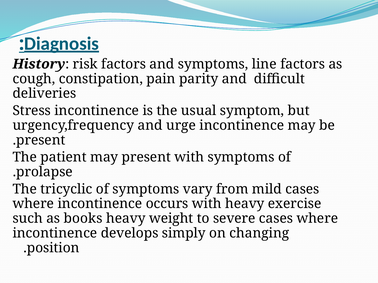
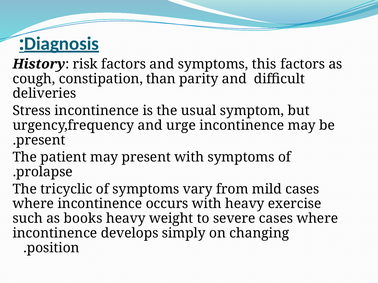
line: line -> this
pain: pain -> than
